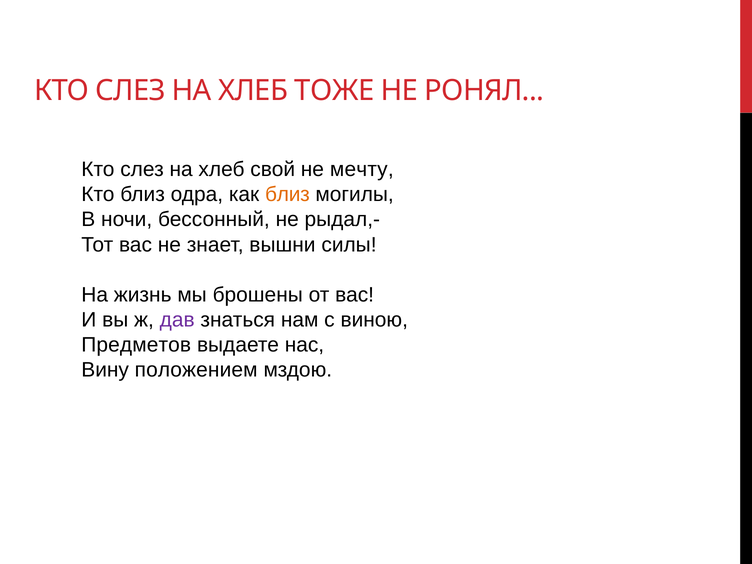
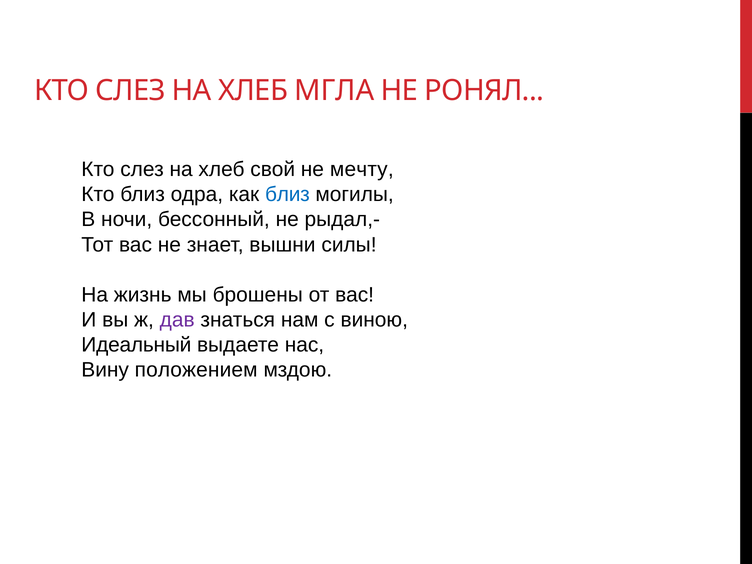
ТОЖЕ: ТОЖЕ -> МГЛА
близ at (287, 195) colour: orange -> blue
Предметов: Предметов -> Идеальный
